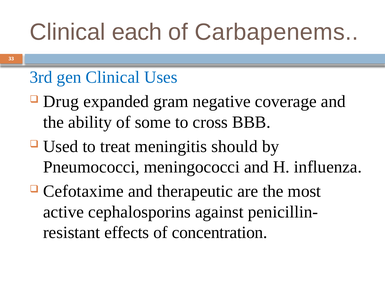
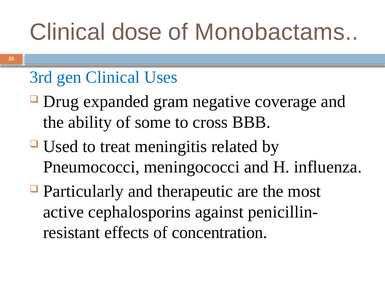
each: each -> dose
Carbapenems: Carbapenems -> Monobactams
should: should -> related
Cefotaxime: Cefotaxime -> Particularly
